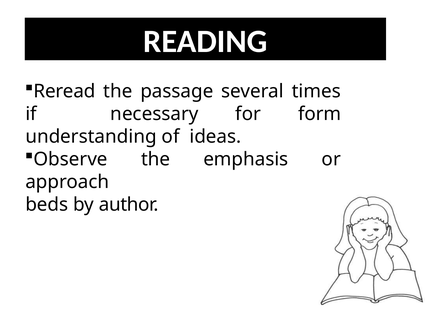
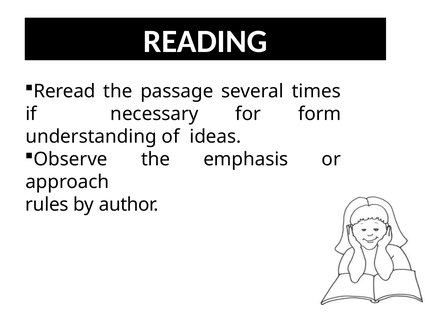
beds: beds -> rules
